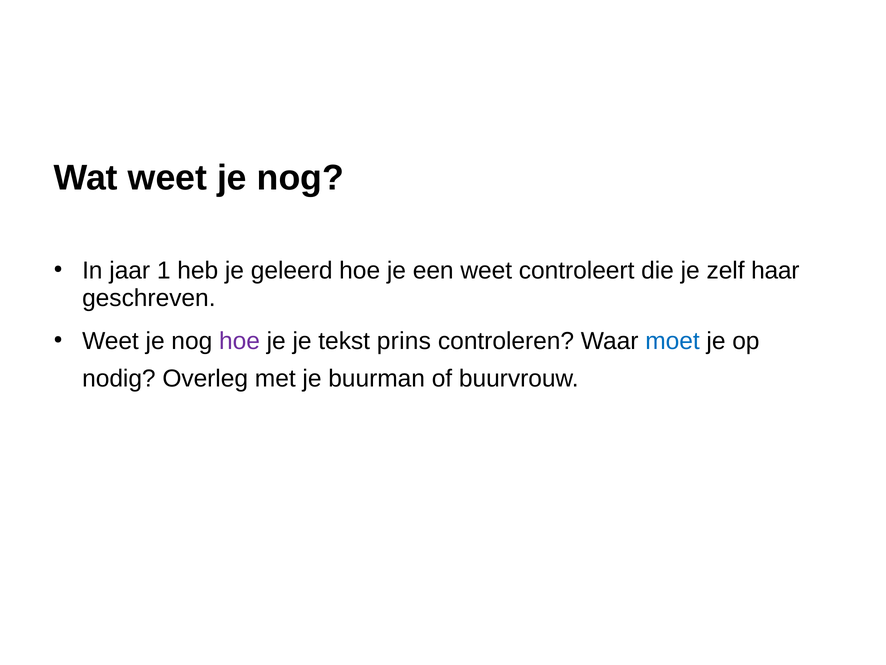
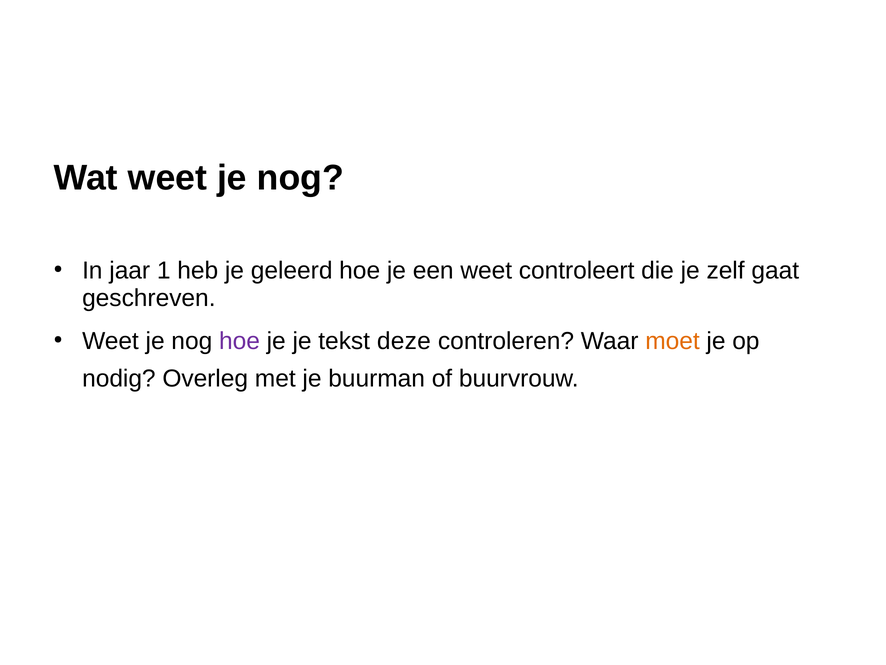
haar: haar -> gaat
prins: prins -> deze
moet colour: blue -> orange
